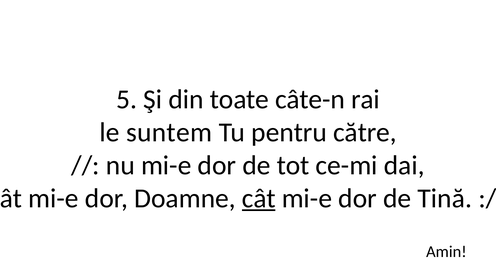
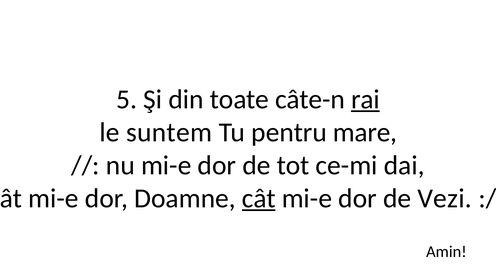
rai underline: none -> present
către: către -> mare
Tină: Tină -> Vezi
